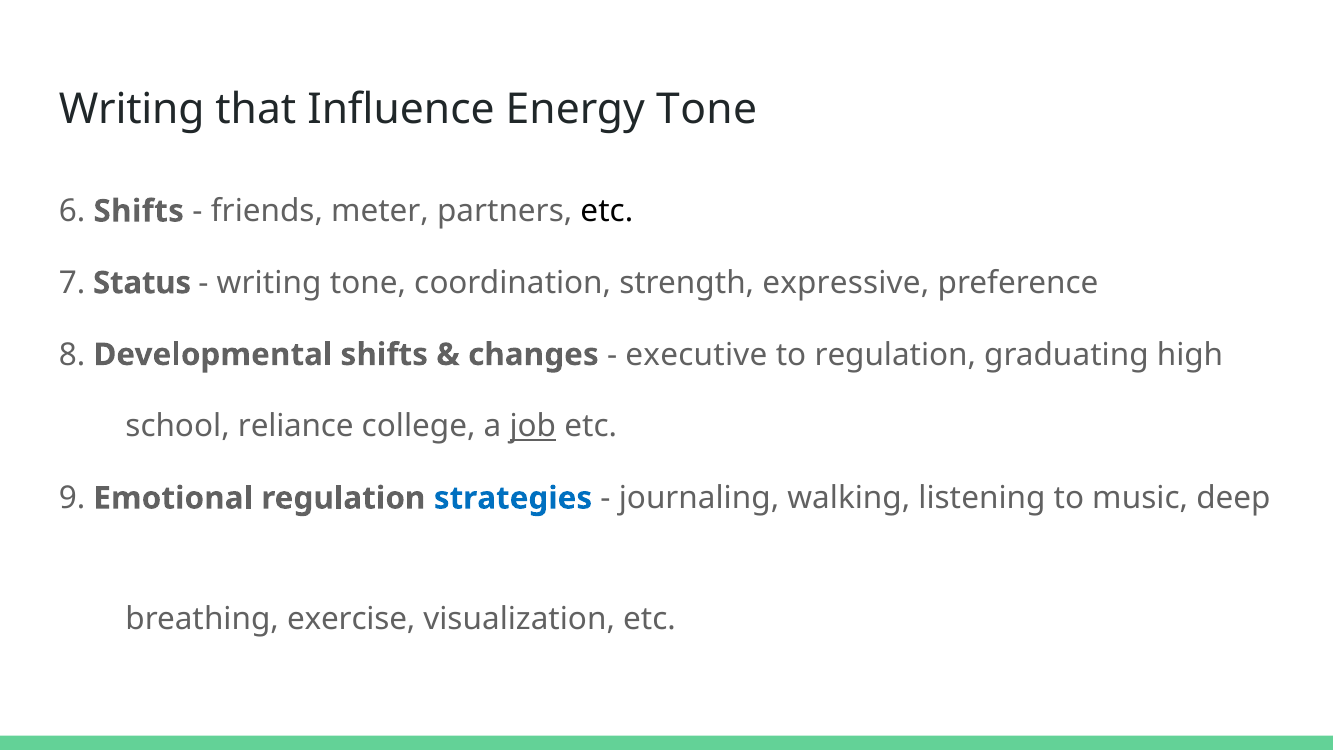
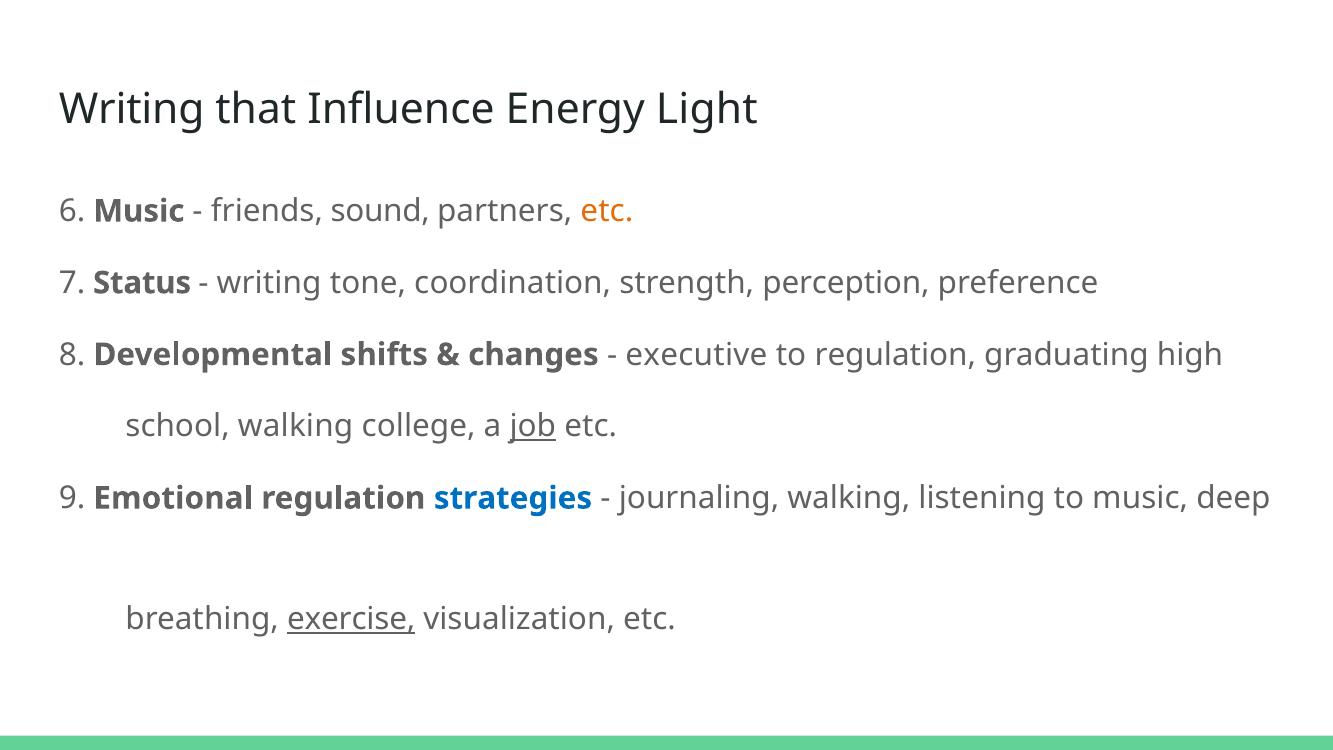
Energy Tone: Tone -> Light
6 Shifts: Shifts -> Music
meter: meter -> sound
etc at (607, 211) colour: black -> orange
expressive: expressive -> perception
school reliance: reliance -> walking
exercise underline: none -> present
